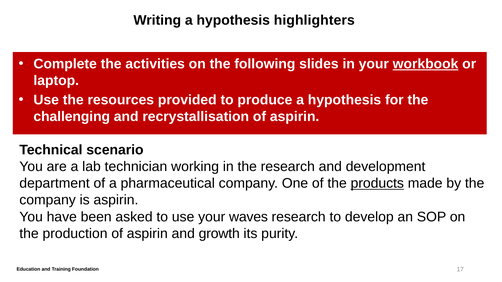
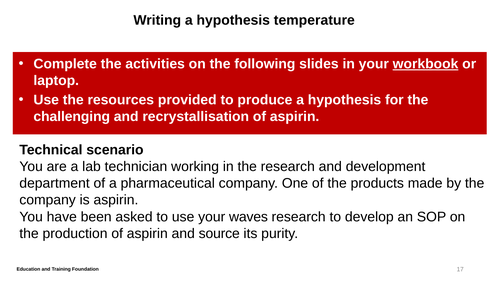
highlighters: highlighters -> temperature
products underline: present -> none
growth: growth -> source
